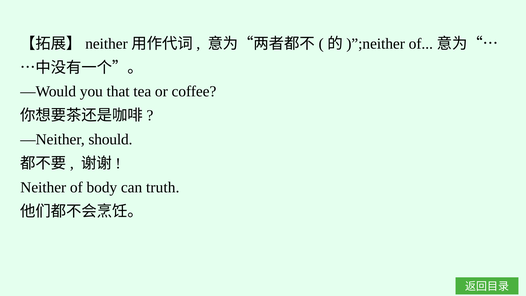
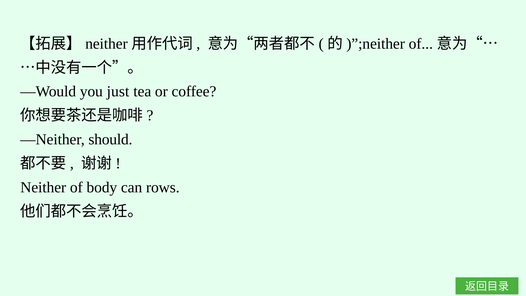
that: that -> just
truth: truth -> rows
